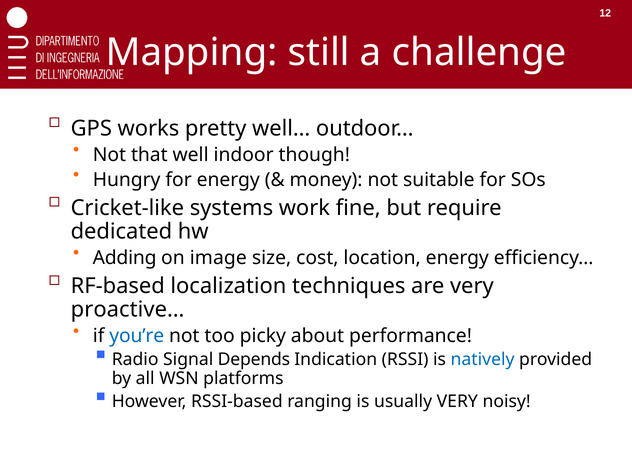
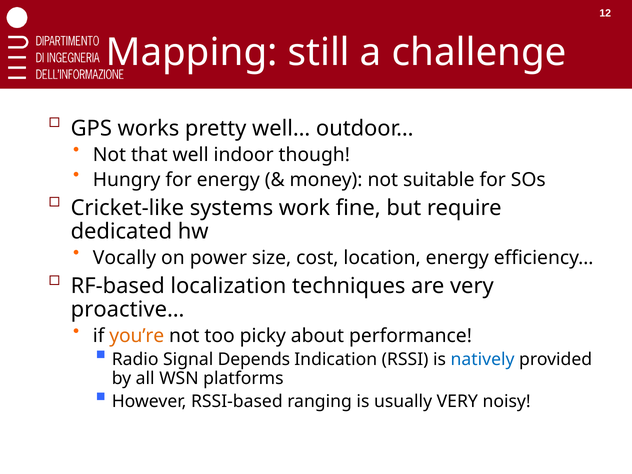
Adding: Adding -> Vocally
image: image -> power
you’re colour: blue -> orange
